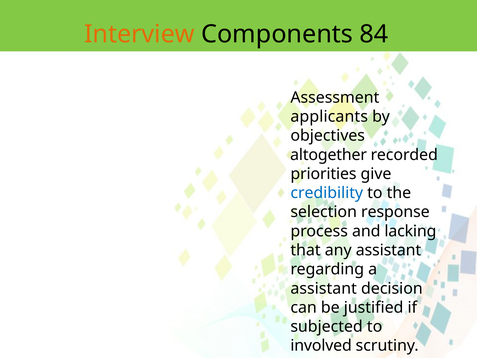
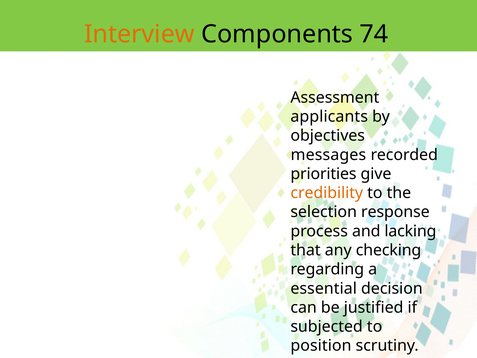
84: 84 -> 74
altogether: altogether -> messages
credibility colour: blue -> orange
any assistant: assistant -> checking
assistant at (324, 288): assistant -> essential
involved: involved -> position
